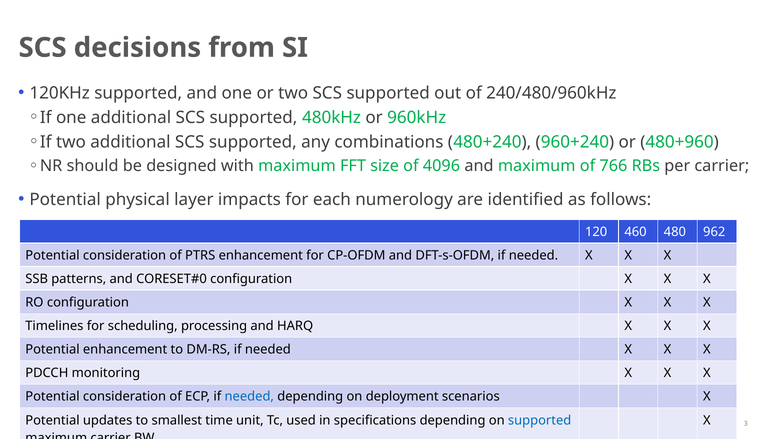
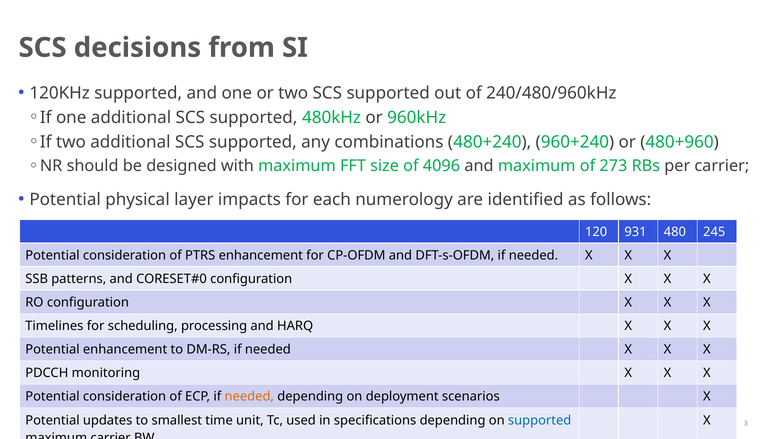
766: 766 -> 273
460: 460 -> 931
962: 962 -> 245
needed at (249, 396) colour: blue -> orange
